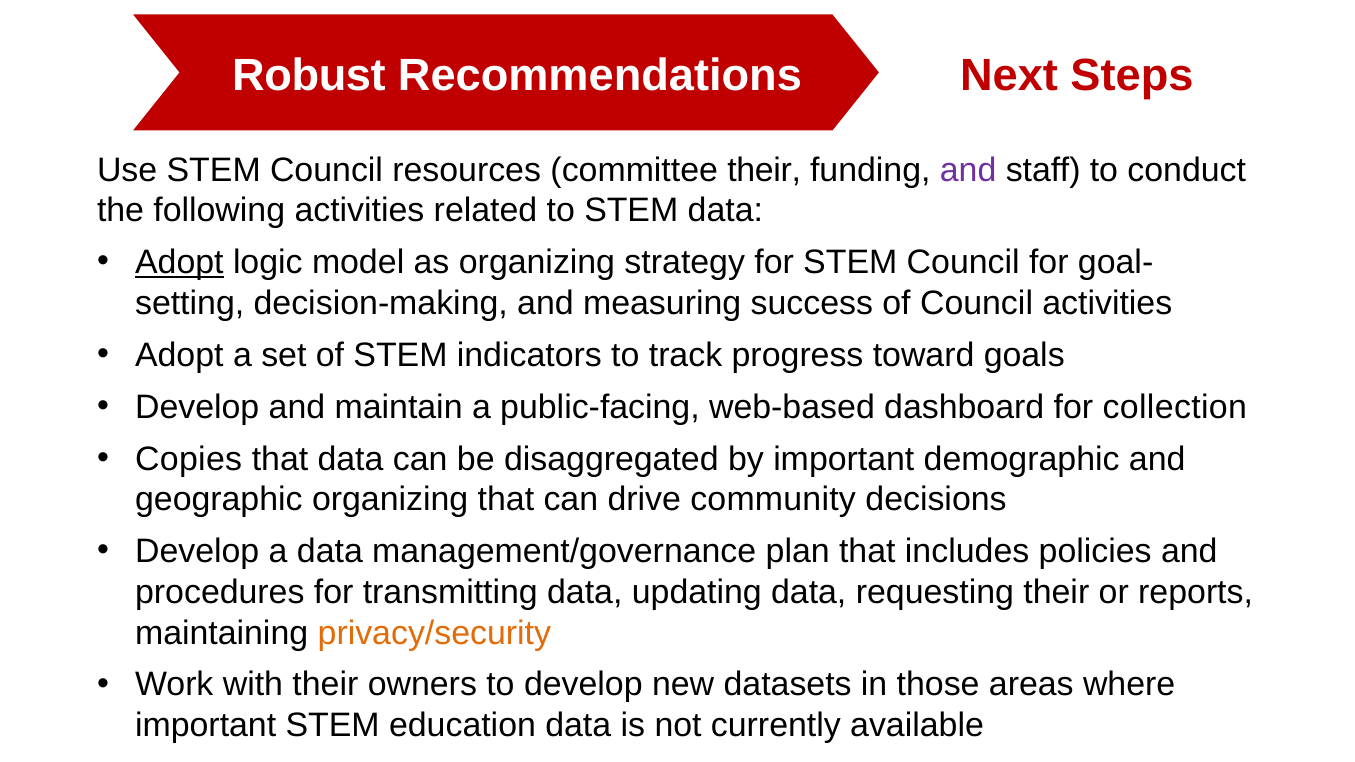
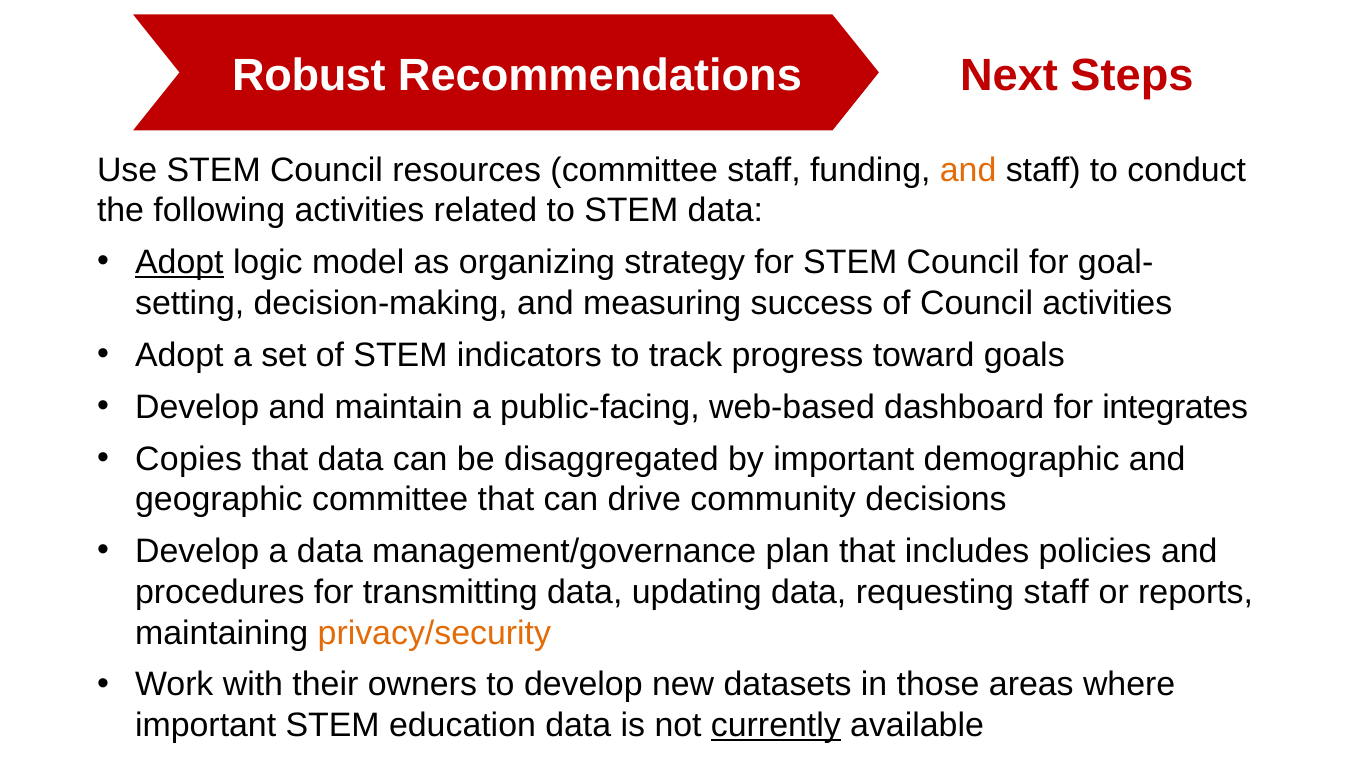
committee their: their -> staff
and at (968, 170) colour: purple -> orange
collection: collection -> integrates
geographic organizing: organizing -> committee
requesting their: their -> staff
currently underline: none -> present
